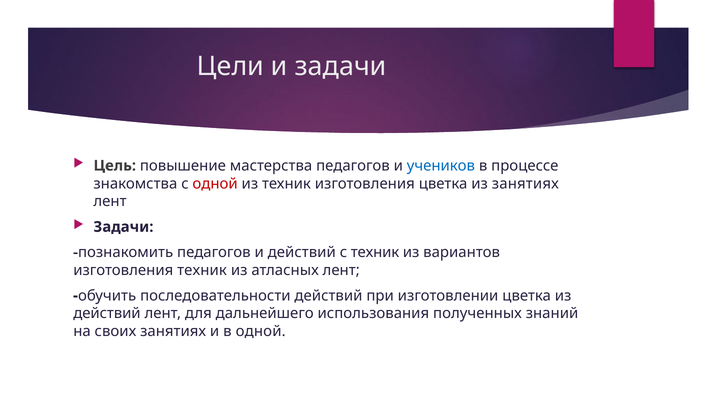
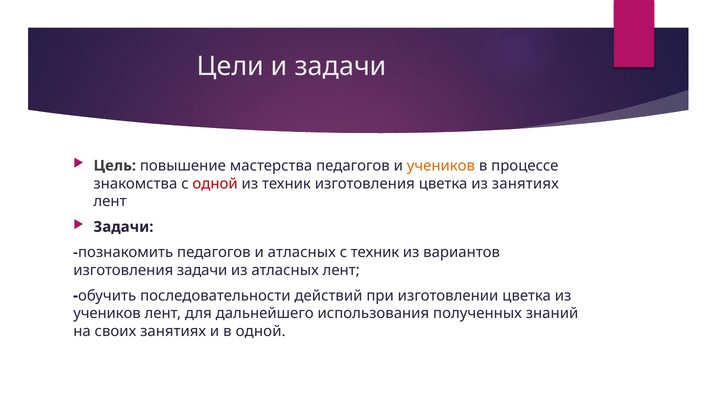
учеников at (441, 166) colour: blue -> orange
и действий: действий -> атласных
изготовления техник: техник -> задачи
действий at (107, 314): действий -> учеников
